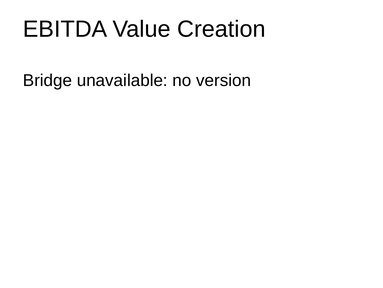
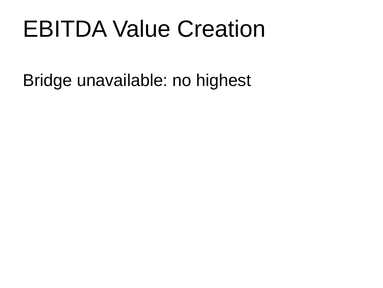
version: version -> highest
